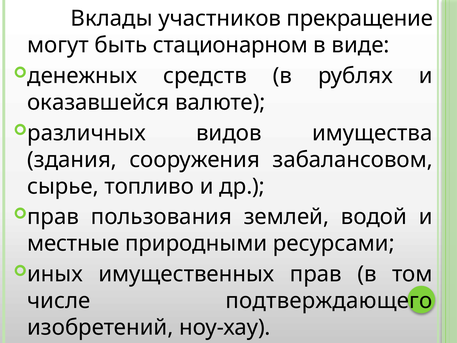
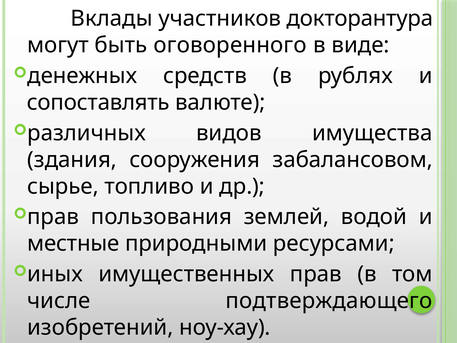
прекращение: прекращение -> докторантура
стационарном: стационарном -> оговоренного
оказавшейся: оказавшейся -> сопоставлять
